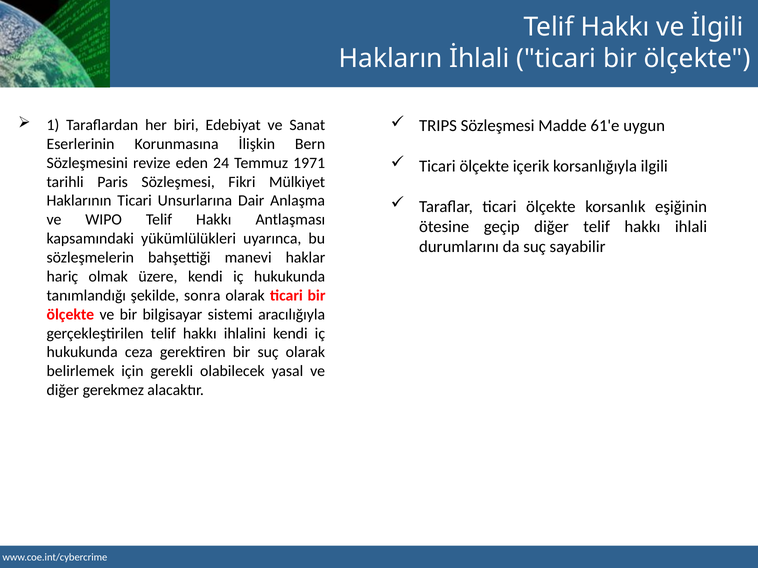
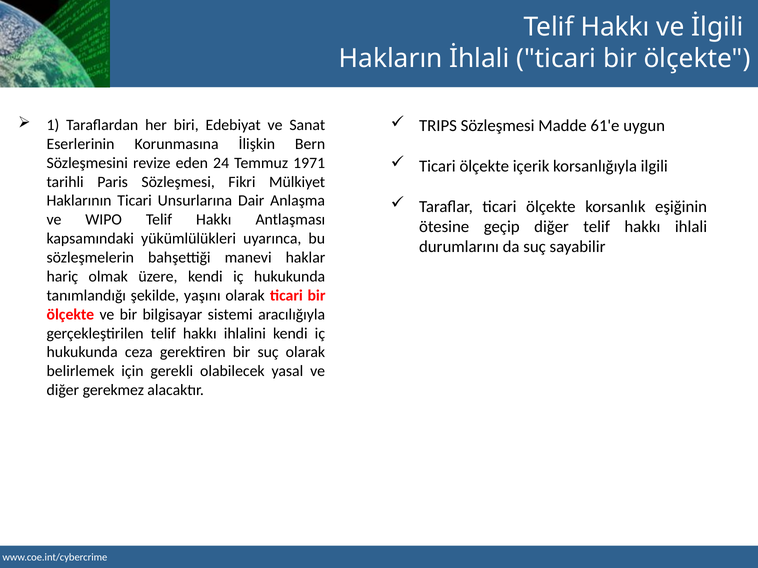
sonra: sonra -> yaşını
